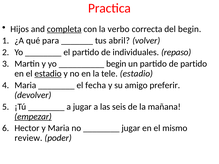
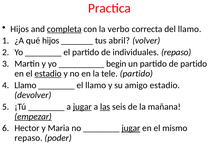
del begin: begin -> llamo
qué para: para -> hijos
tele estadio: estadio -> partido
Maria at (25, 85): Maria -> Llamo
el fecha: fecha -> llamo
amigo preferir: preferir -> estadio
jugar at (82, 107) underline: none -> present
las underline: none -> present
jugar at (131, 128) underline: none -> present
review at (28, 138): review -> repaso
